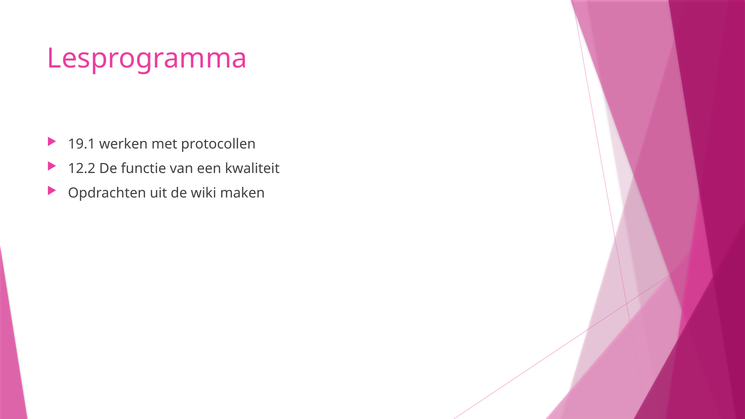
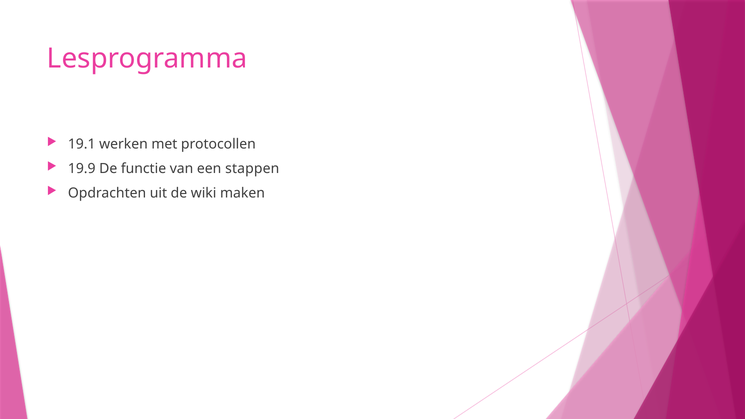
12.2: 12.2 -> 19.9
kwaliteit: kwaliteit -> stappen
